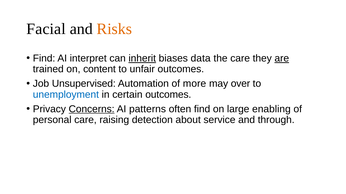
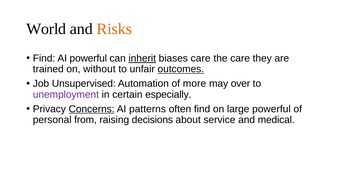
Facial: Facial -> World
AI interpret: interpret -> powerful
biases data: data -> care
are underline: present -> none
content: content -> without
outcomes at (181, 69) underline: none -> present
unemployment colour: blue -> purple
certain outcomes: outcomes -> especially
large enabling: enabling -> powerful
personal care: care -> from
detection: detection -> decisions
through: through -> medical
